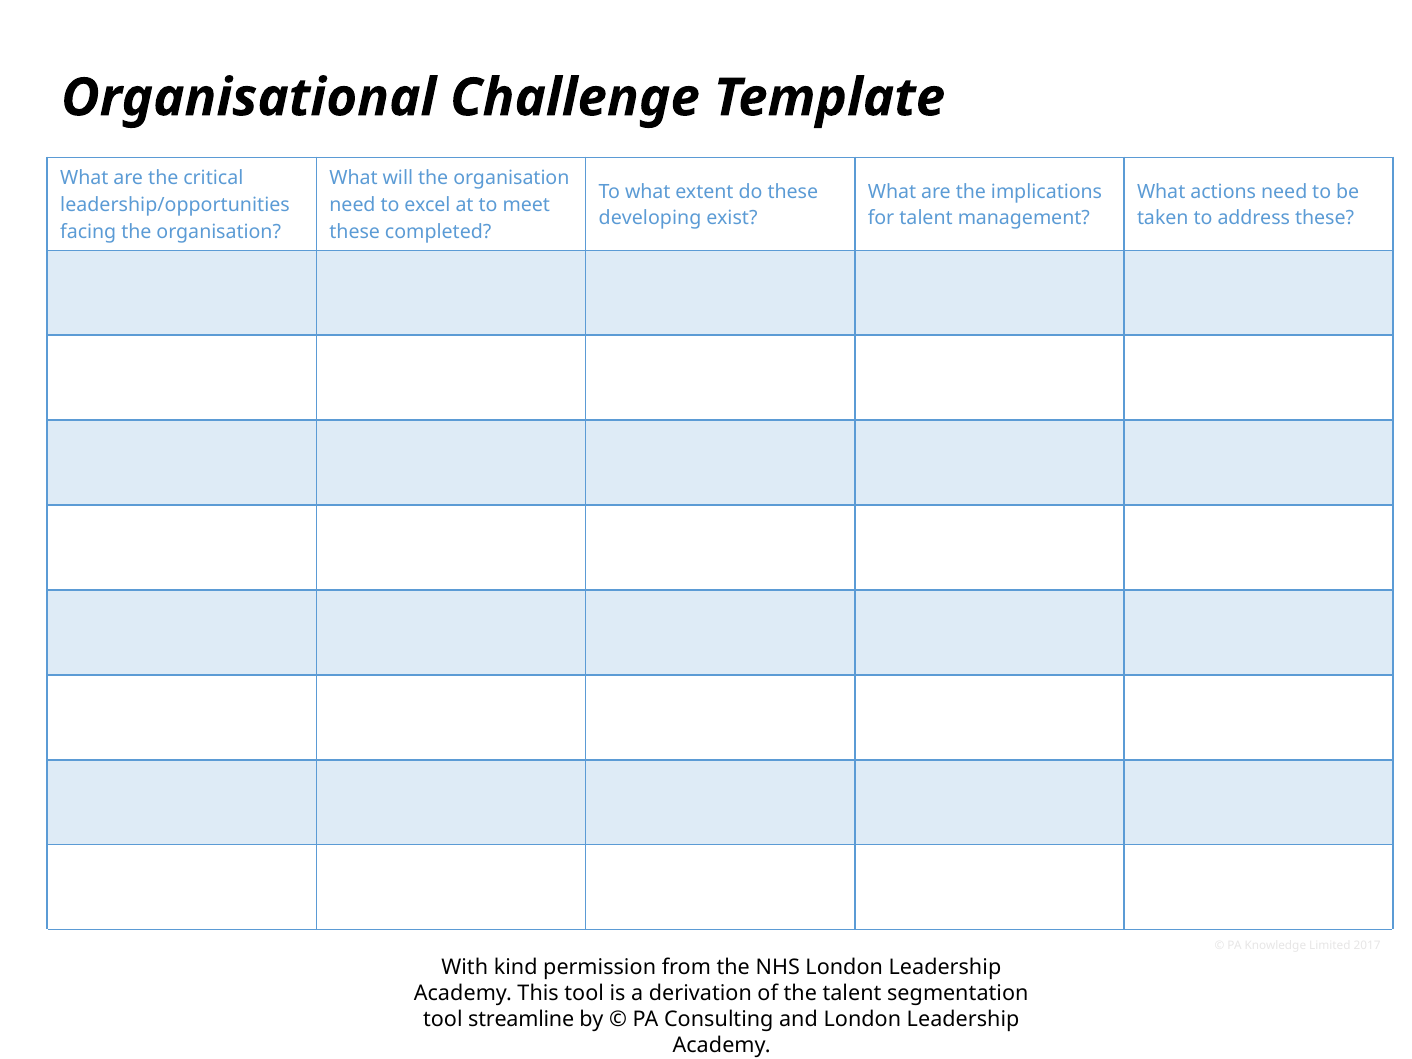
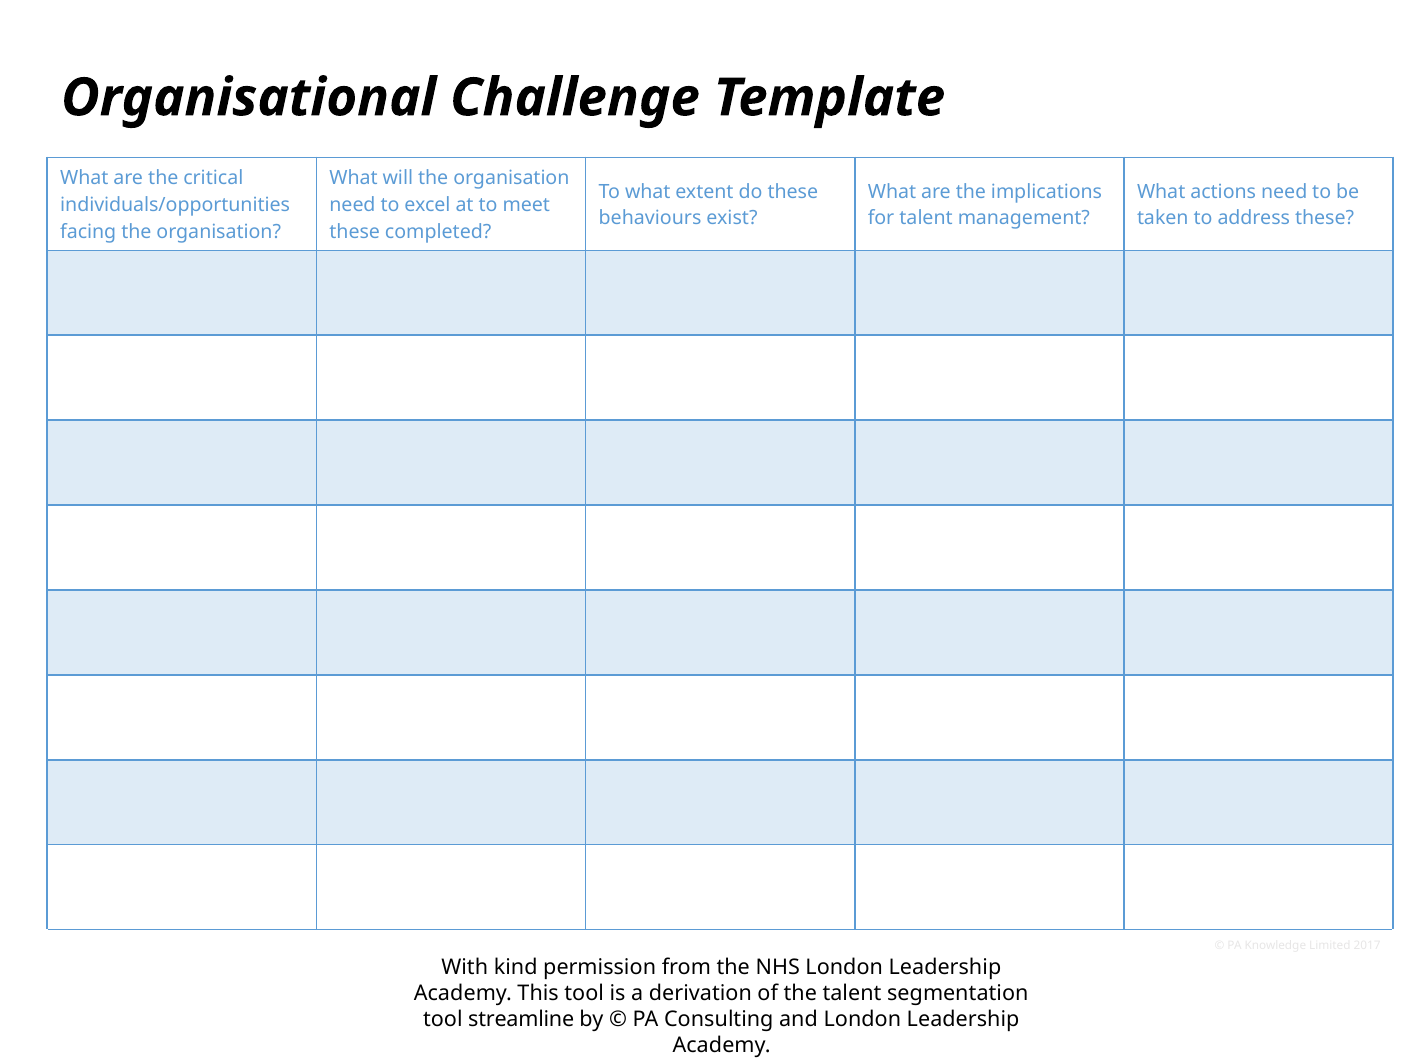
leadership/opportunities: leadership/opportunities -> individuals/opportunities
developing: developing -> behaviours
